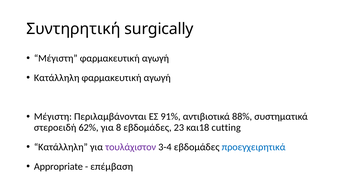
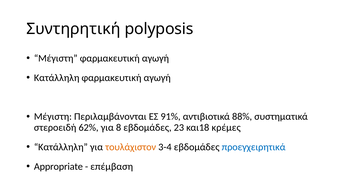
surgically: surgically -> polyposis
cutting: cutting -> κρέμες
τουλάχιστον colour: purple -> orange
